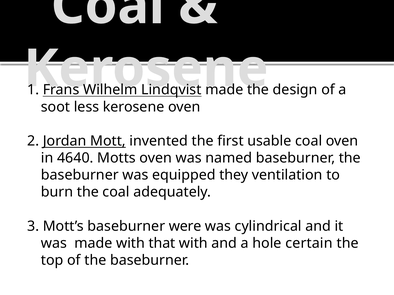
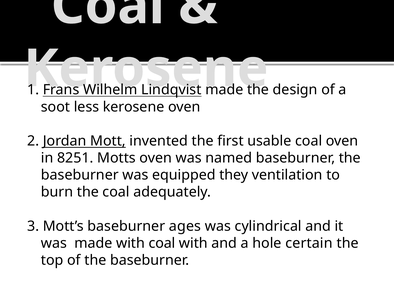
4640: 4640 -> 8251
were: were -> ages
with that: that -> coal
